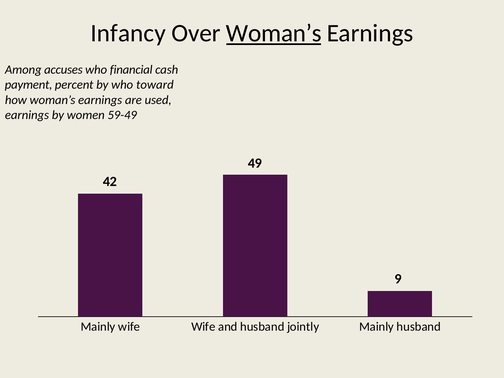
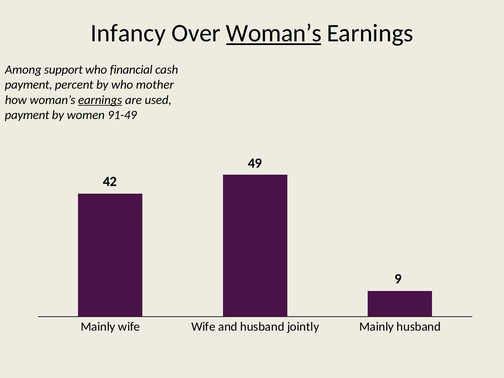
accuses: accuses -> support
toward: toward -> mother
earnings at (100, 100) underline: none -> present
earnings at (27, 115): earnings -> payment
59-49: 59-49 -> 91-49
